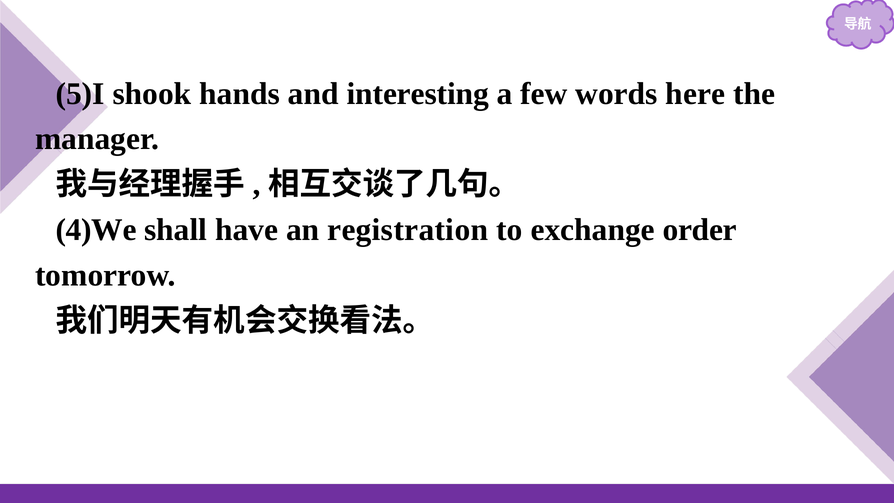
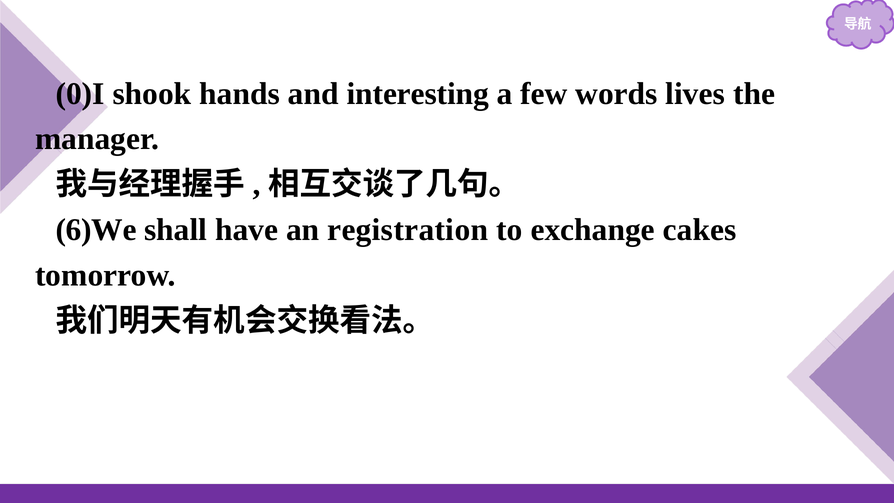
5)I: 5)I -> 0)I
here: here -> lives
4)We: 4)We -> 6)We
order: order -> cakes
